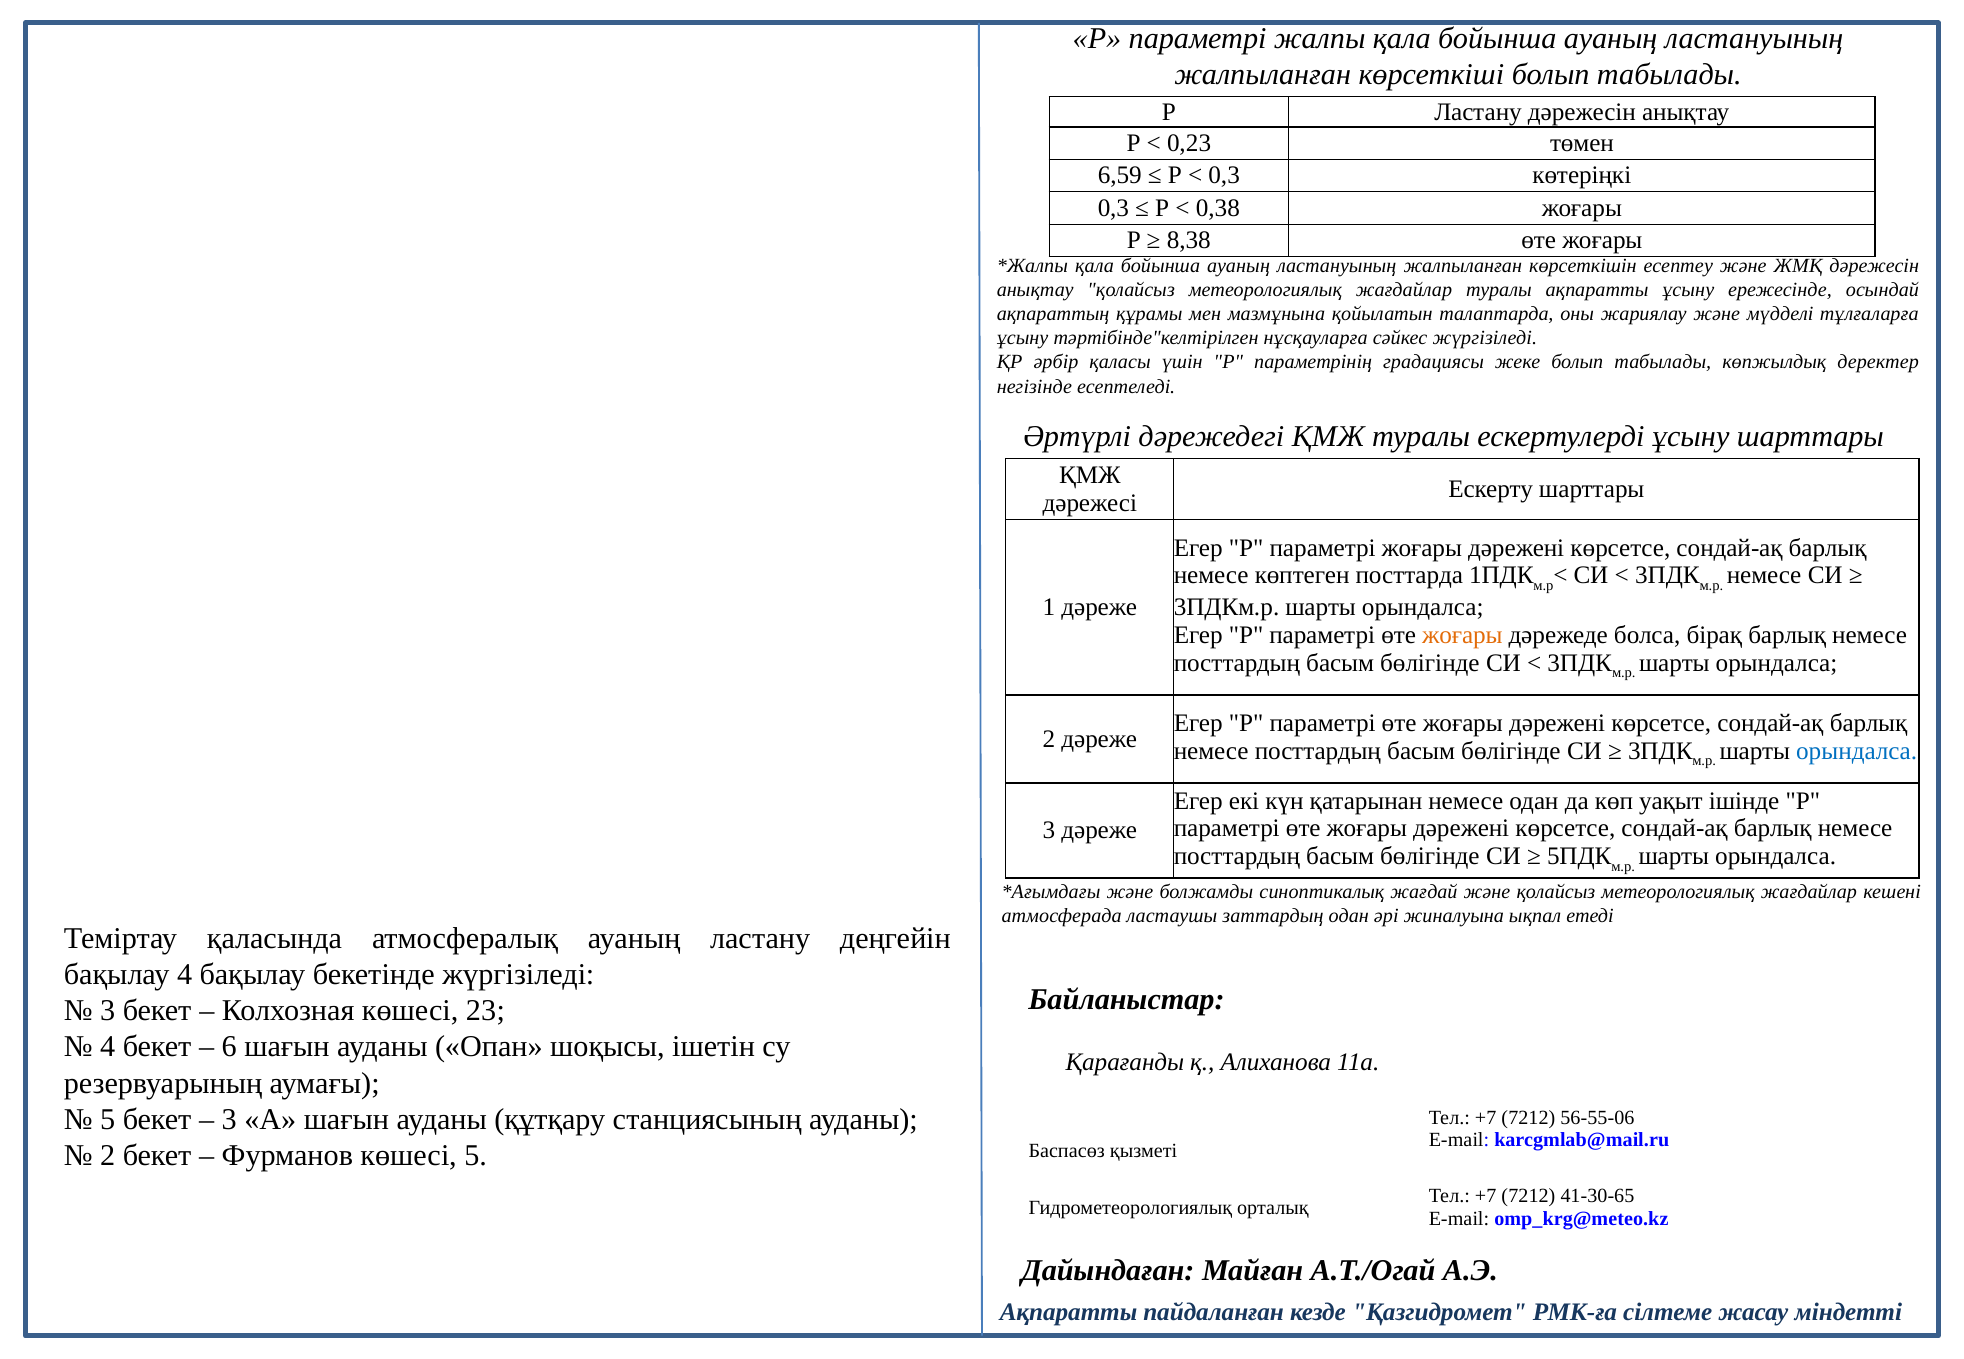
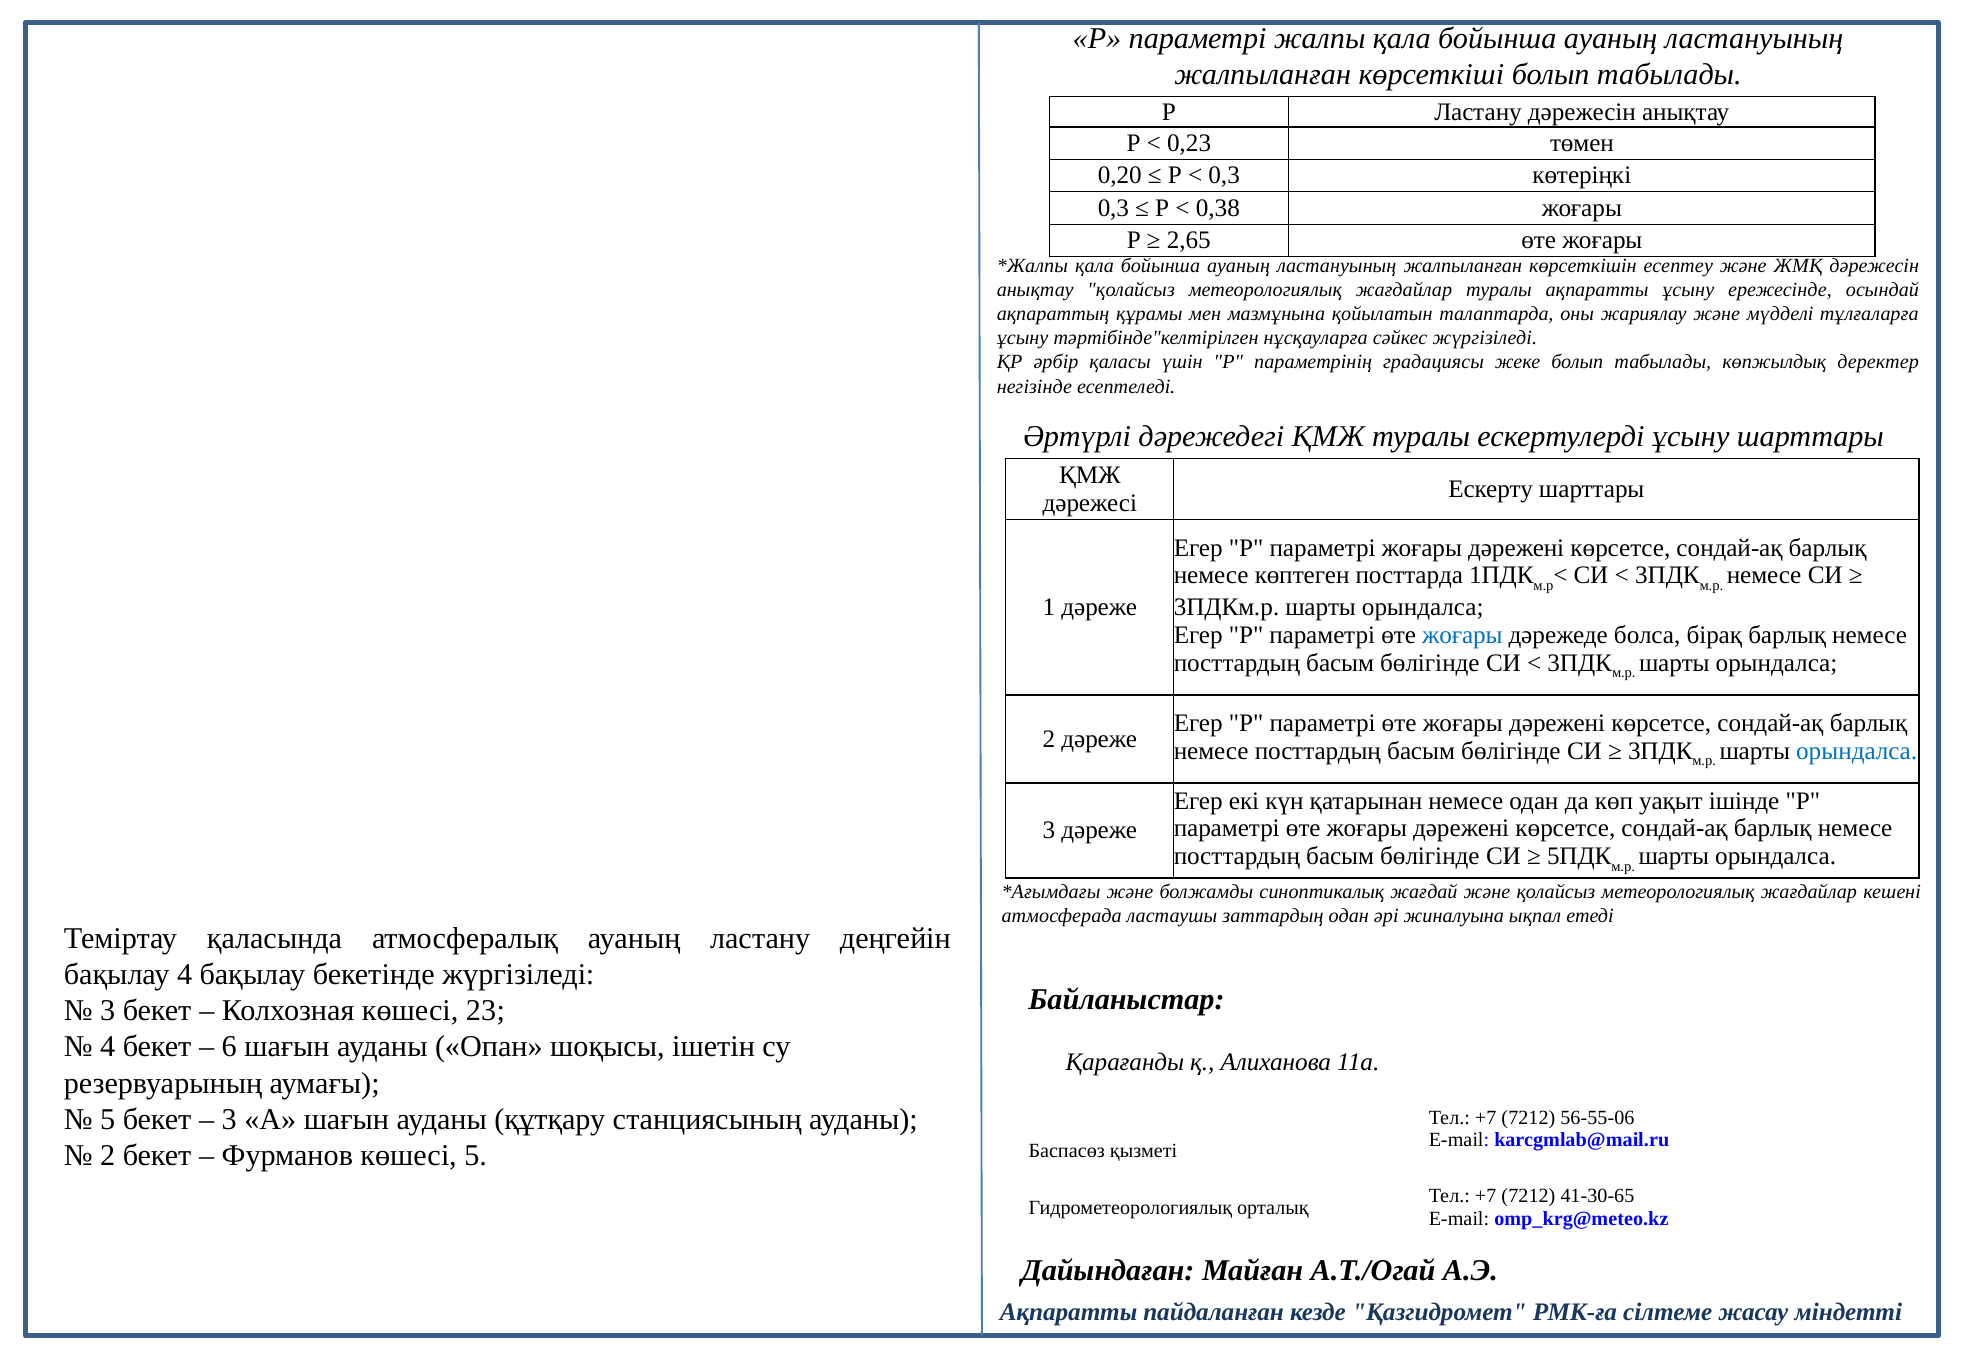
6,59: 6,59 -> 0,20
8,38: 8,38 -> 2,65
жоғары at (1462, 635) colour: orange -> blue
